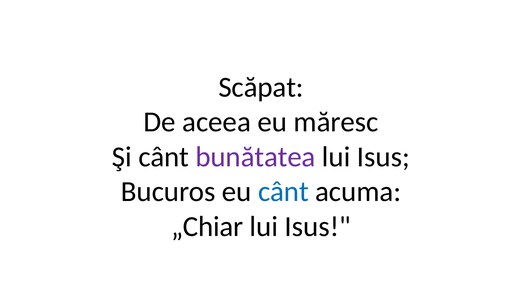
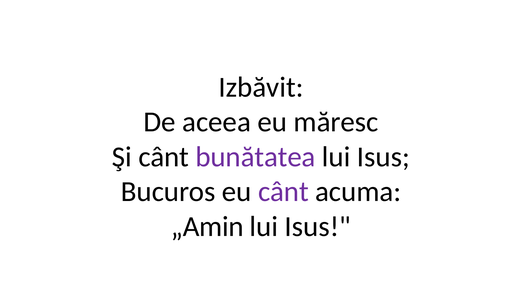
Scăpat: Scăpat -> Izbăvit
cânt at (283, 191) colour: blue -> purple
„Chiar: „Chiar -> „Amin
